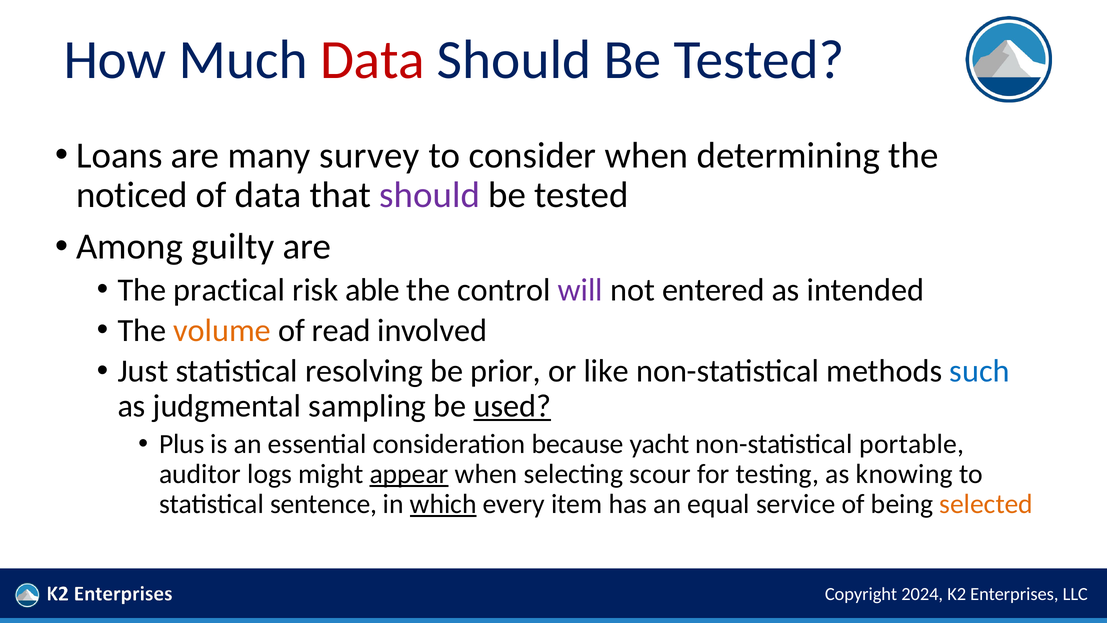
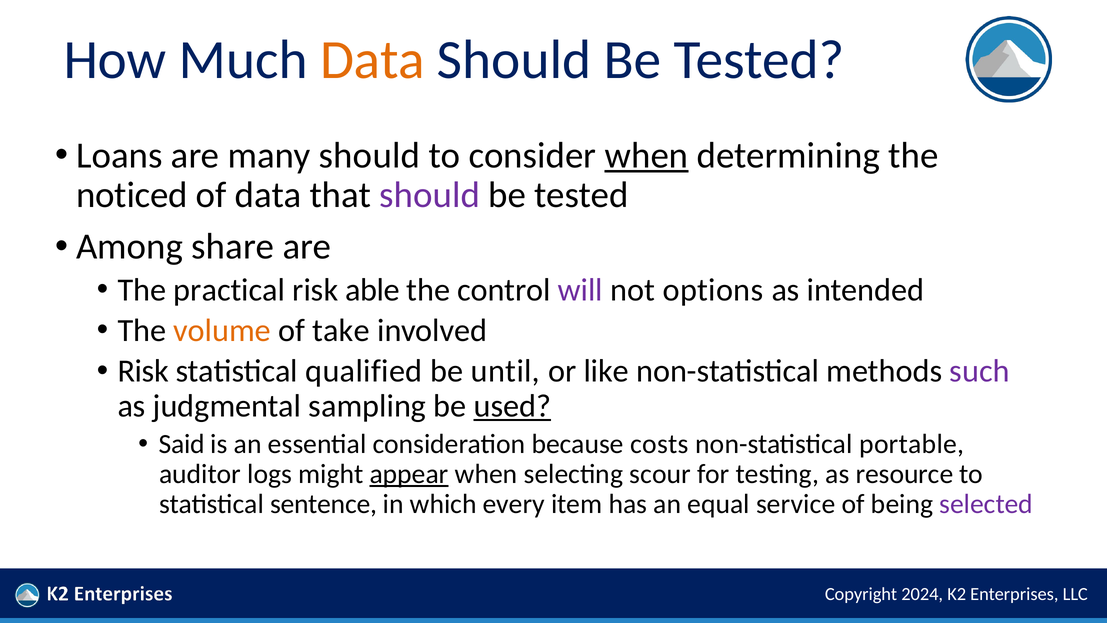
Data at (372, 60) colour: red -> orange
many survey: survey -> should
when at (646, 155) underline: none -> present
guilty: guilty -> share
entered: entered -> options
read: read -> take
Just at (143, 371): Just -> Risk
resolving: resolving -> qualified
prior: prior -> until
such colour: blue -> purple
Plus: Plus -> Said
yacht: yacht -> costs
knowing: knowing -> resource
which underline: present -> none
selected colour: orange -> purple
